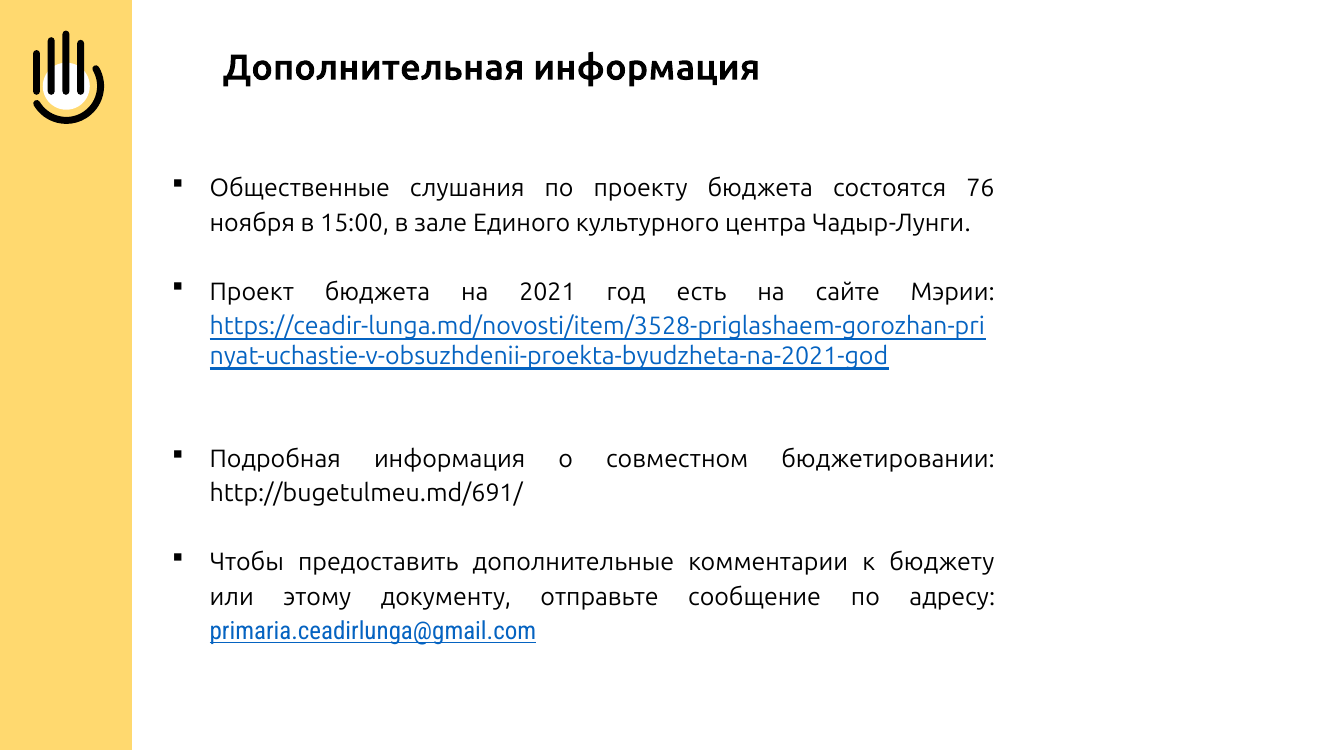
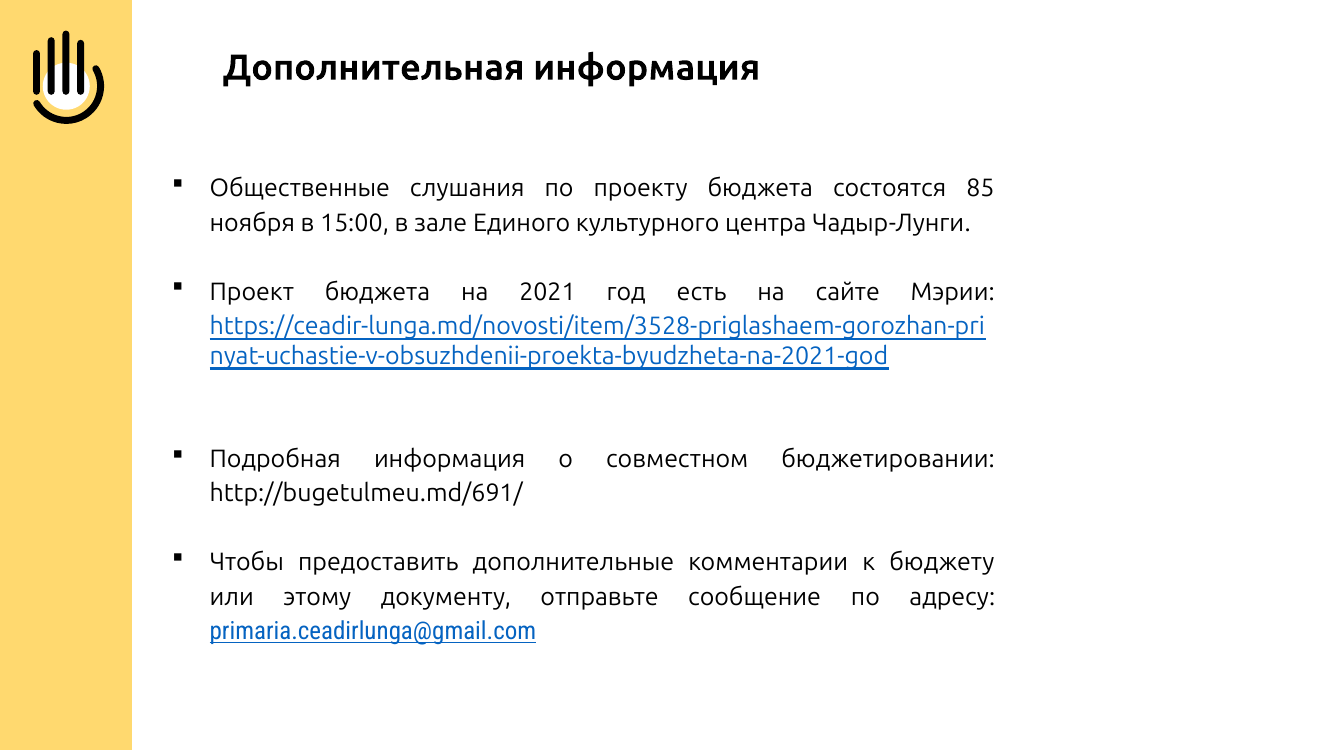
76: 76 -> 85
